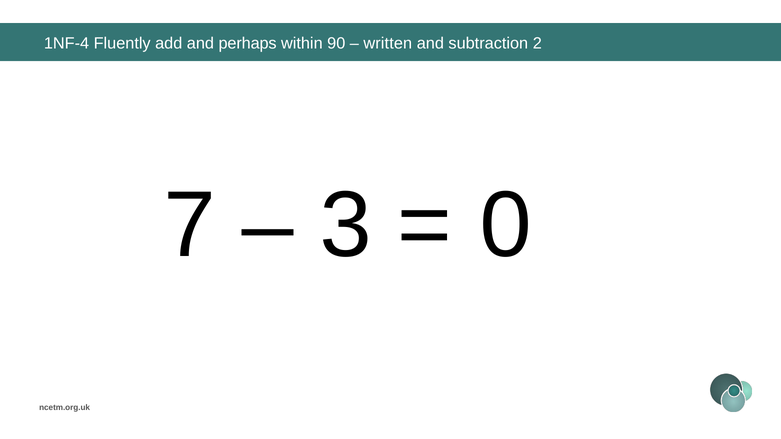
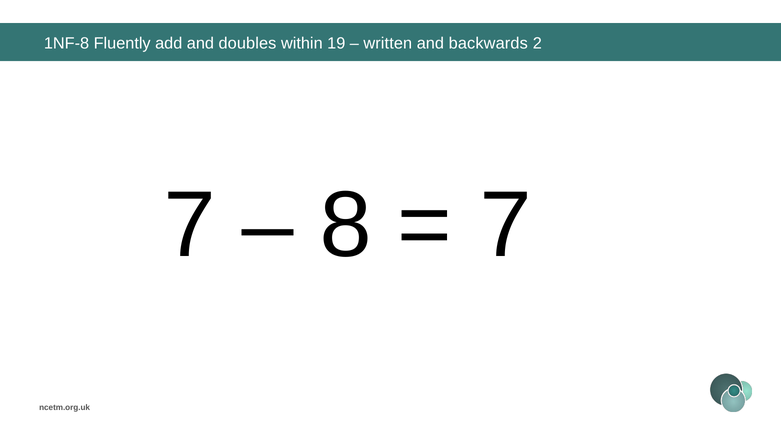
1NF-4: 1NF-4 -> 1NF-8
perhaps: perhaps -> doubles
90: 90 -> 19
subtraction: subtraction -> backwards
3: 3 -> 8
0 at (506, 225): 0 -> 7
